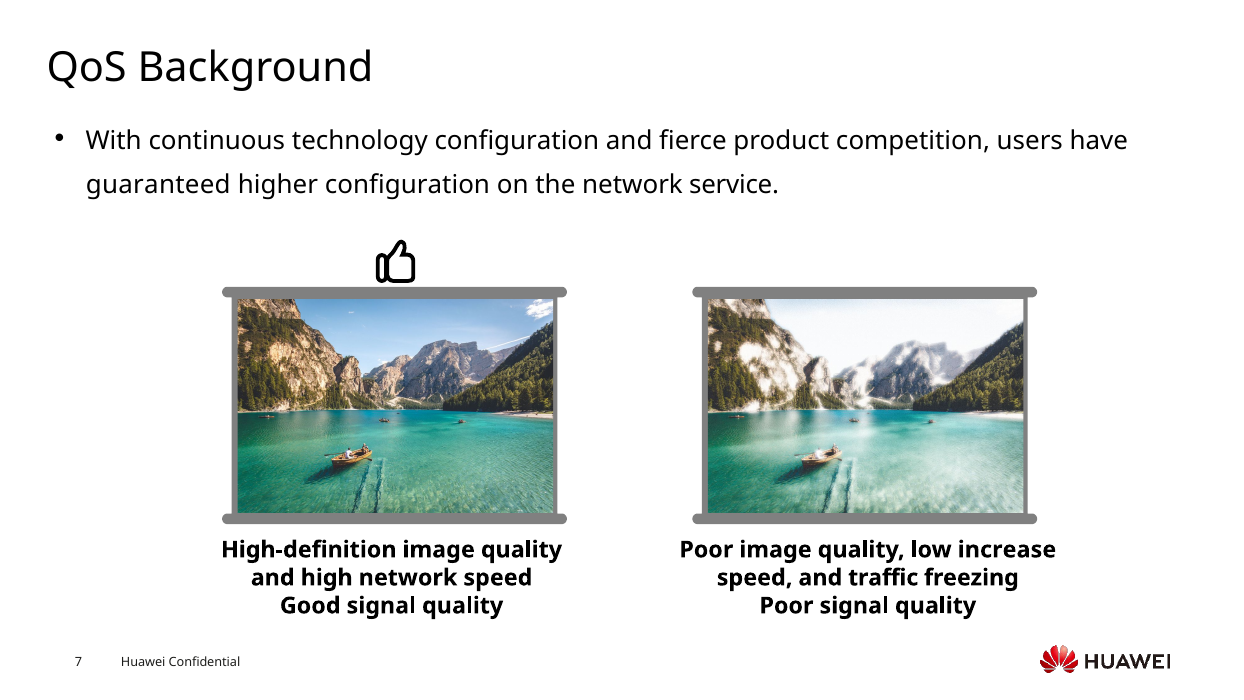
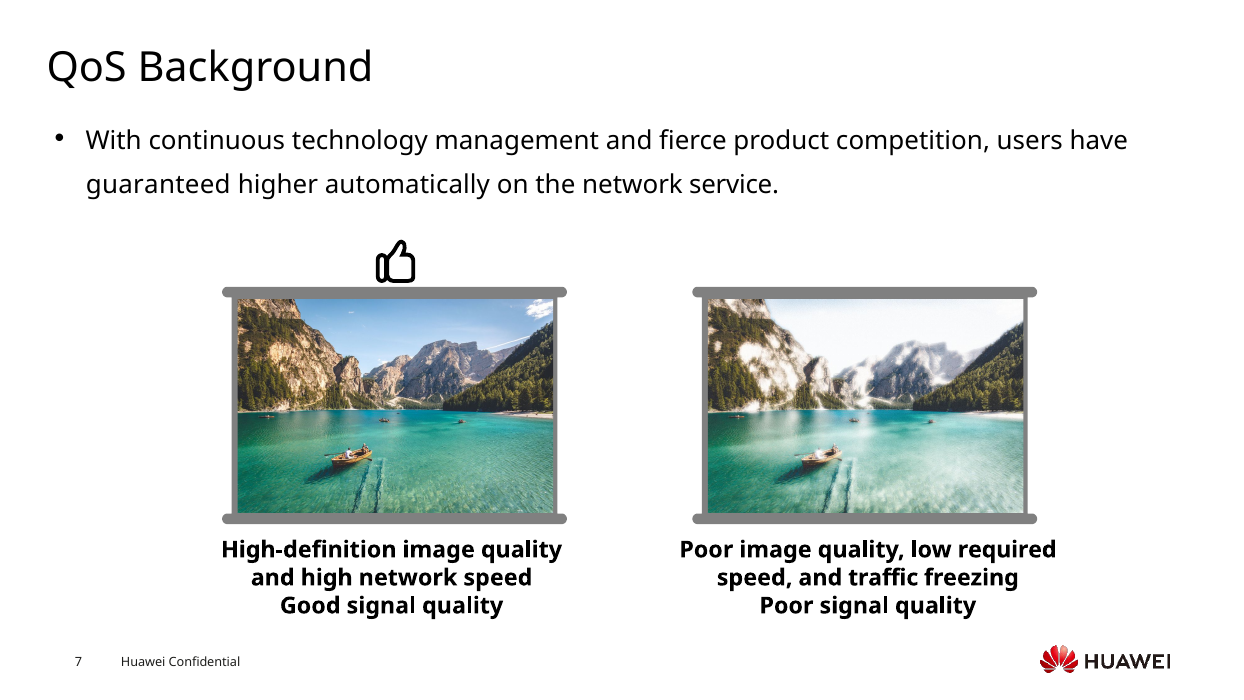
technology configuration: configuration -> management
higher configuration: configuration -> automatically
increase: increase -> required
